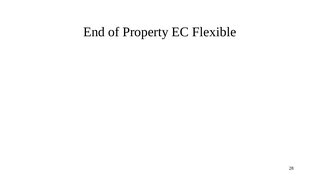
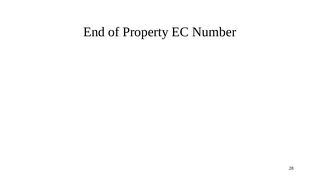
Flexible: Flexible -> Number
